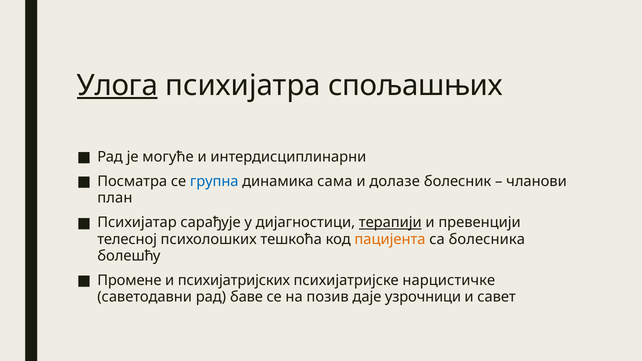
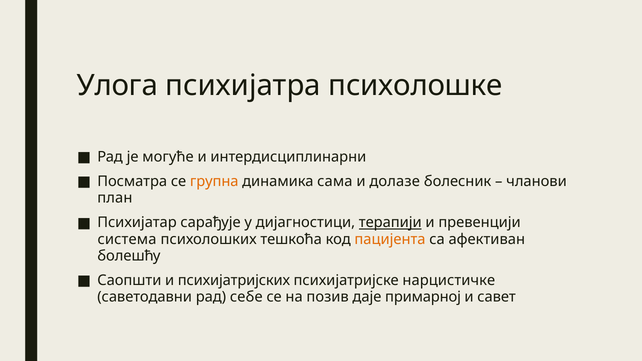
Улога underline: present -> none
спољашњих: спољашњих -> психолошке
групна colour: blue -> orange
телесној: телесној -> система
болесника: болесника -> афективан
Промене: Промене -> Саопшти
баве: баве -> себе
узрочници: узрочници -> примарној
